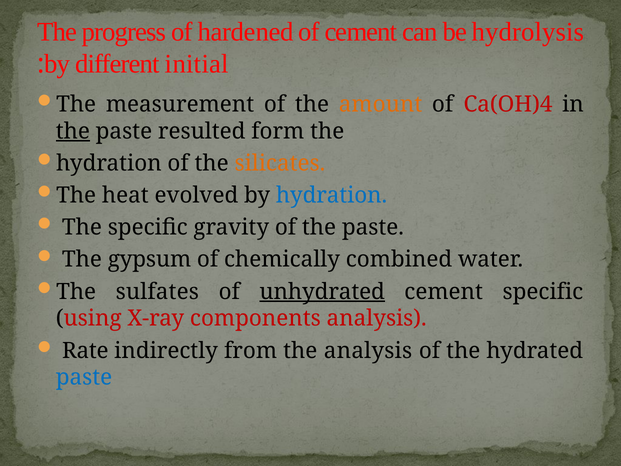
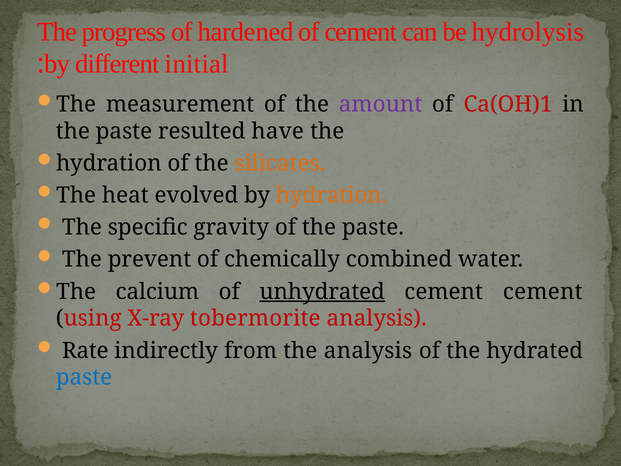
amount colour: orange -> purple
Ca(OH)4: Ca(OH)4 -> Ca(OH)1
the at (73, 131) underline: present -> none
form: form -> have
hydration at (332, 195) colour: blue -> orange
gypsum: gypsum -> prevent
sulfates: sulfates -> calcium
cement specific: specific -> cement
components: components -> tobermorite
